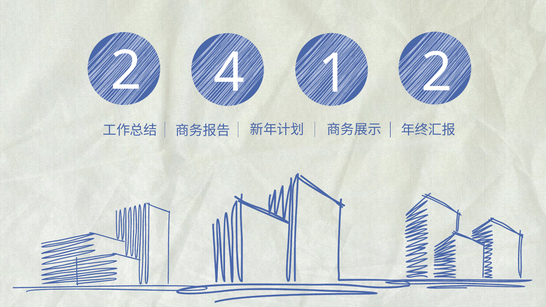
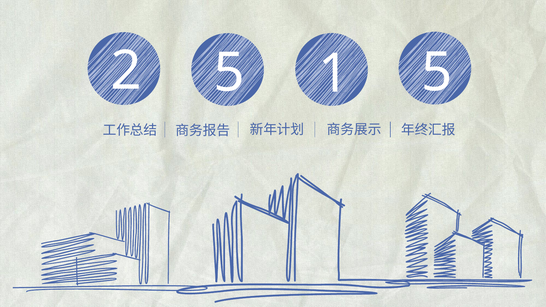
2 4: 4 -> 5
1 2: 2 -> 5
